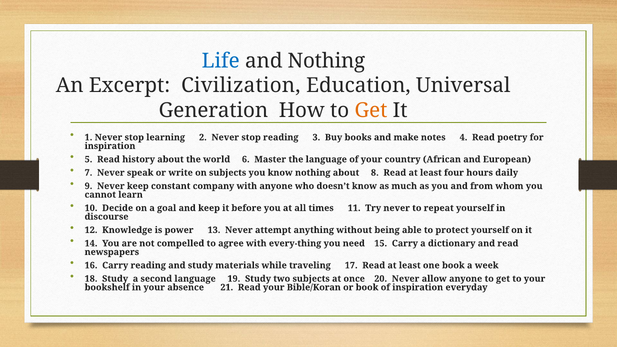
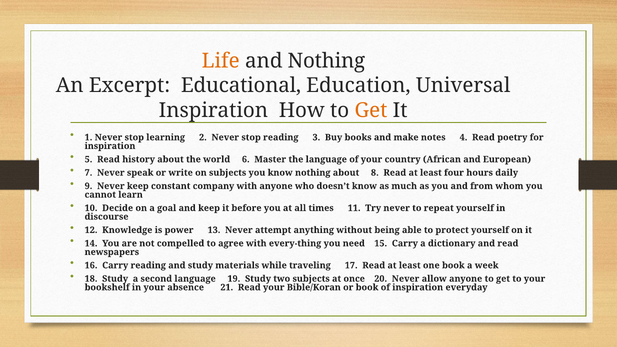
Life colour: blue -> orange
Civilization: Civilization -> Educational
Generation at (213, 110): Generation -> Inspiration
